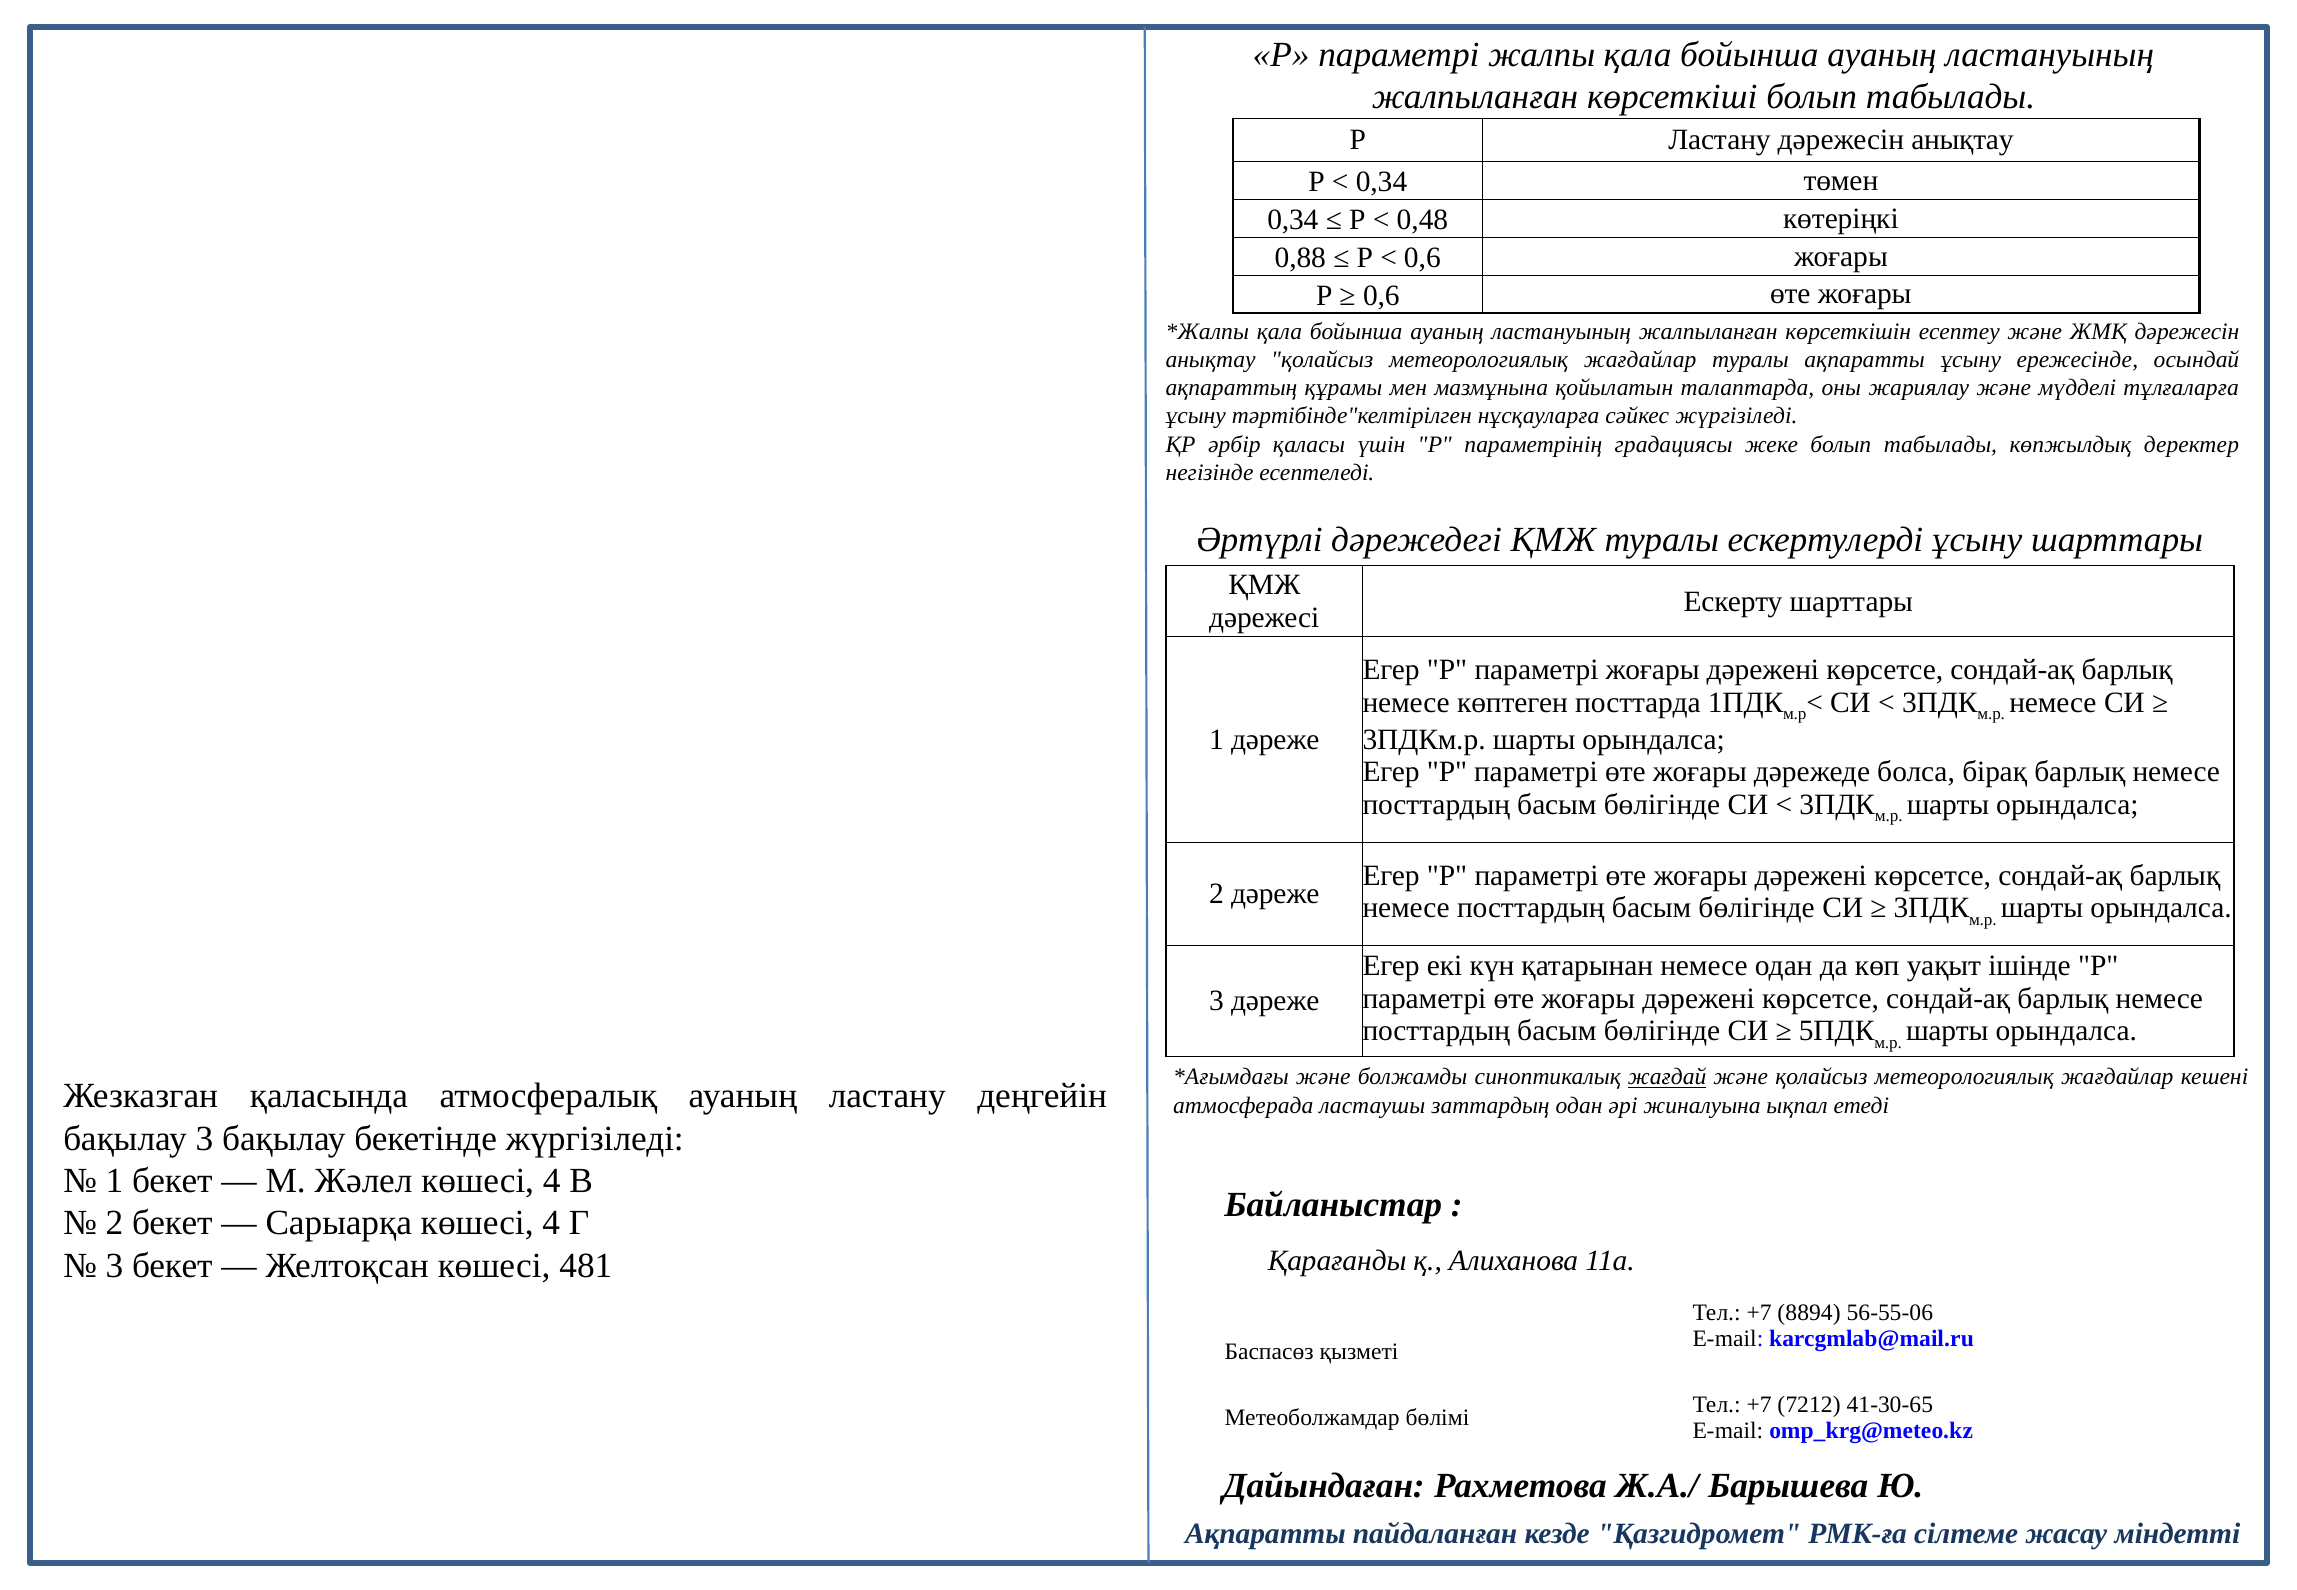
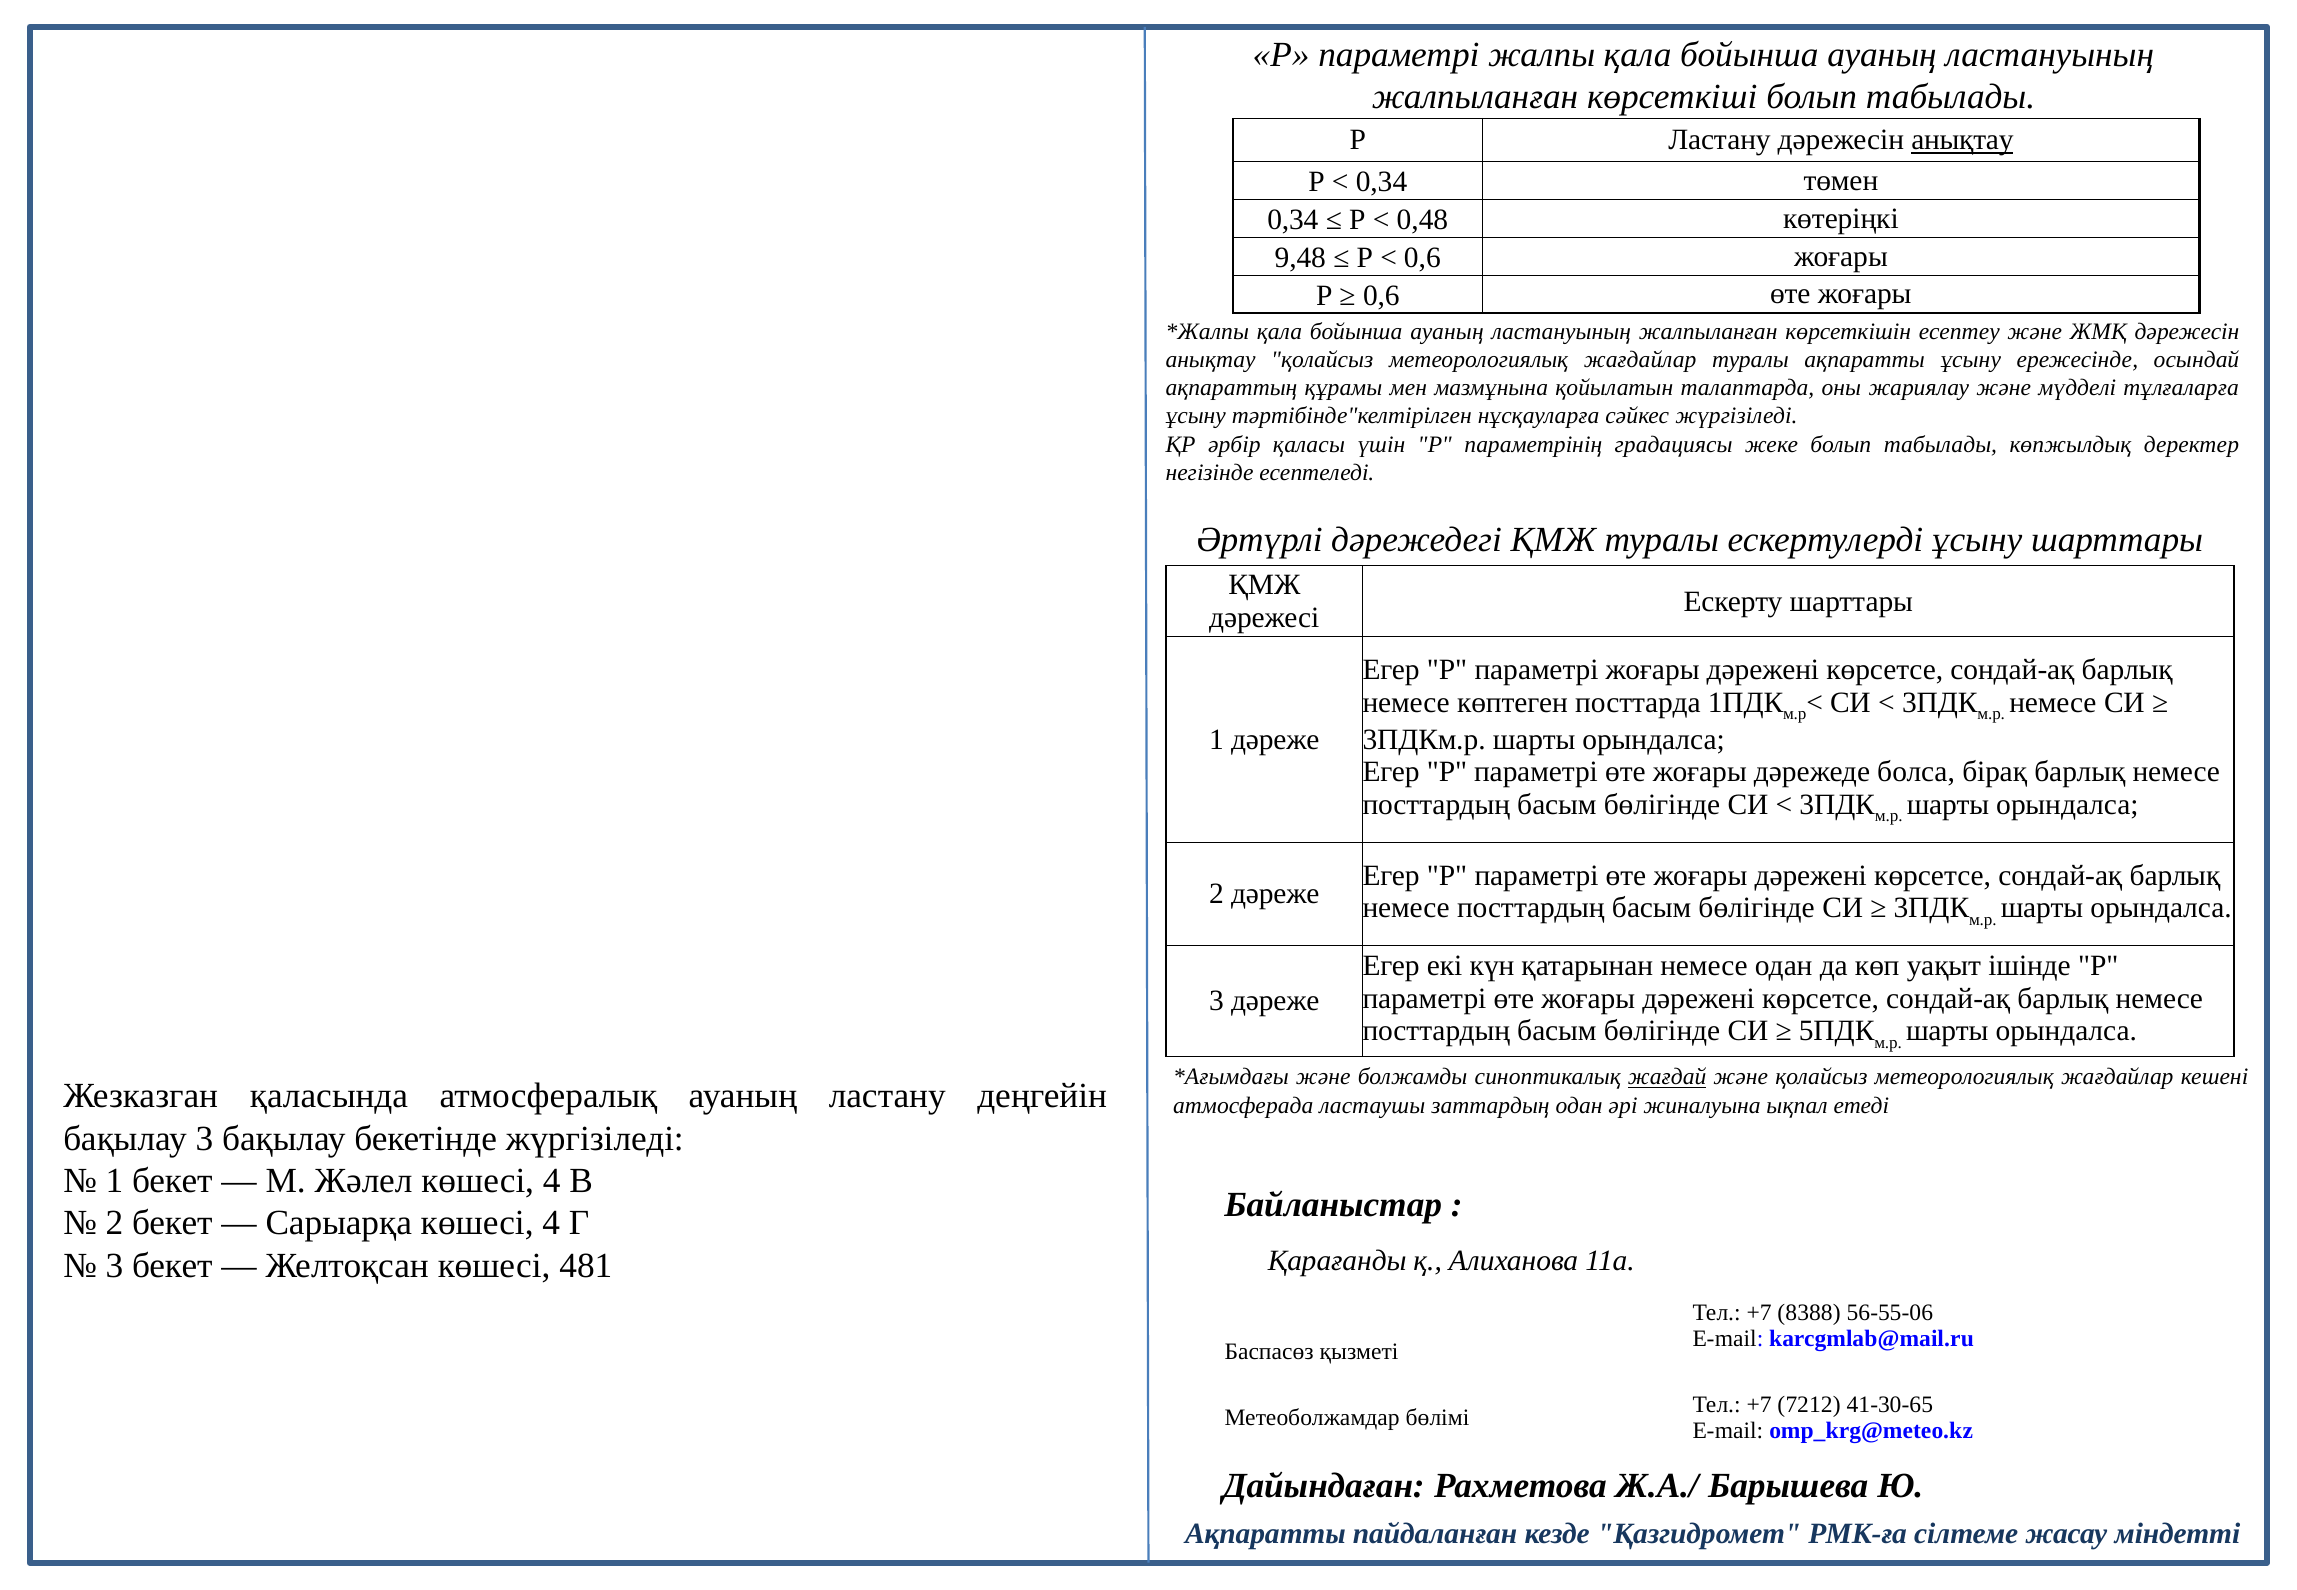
анықтау at (1962, 140) underline: none -> present
0,88: 0,88 -> 9,48
8894: 8894 -> 8388
